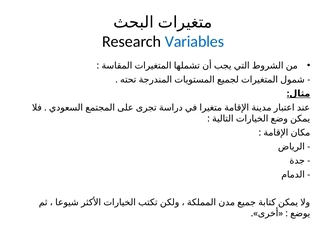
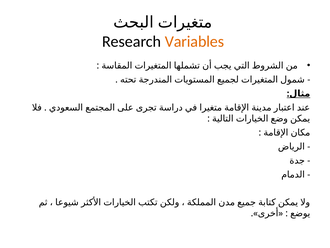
Variables colour: blue -> orange
